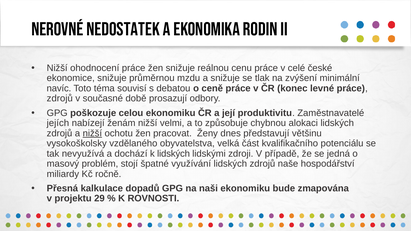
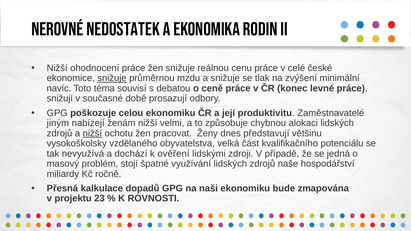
snižuje at (112, 78) underline: none -> present
zdrojů at (60, 99): zdrojů -> snižují
jejích: jejích -> jiným
k lidských: lidských -> ověření
29: 29 -> 23
